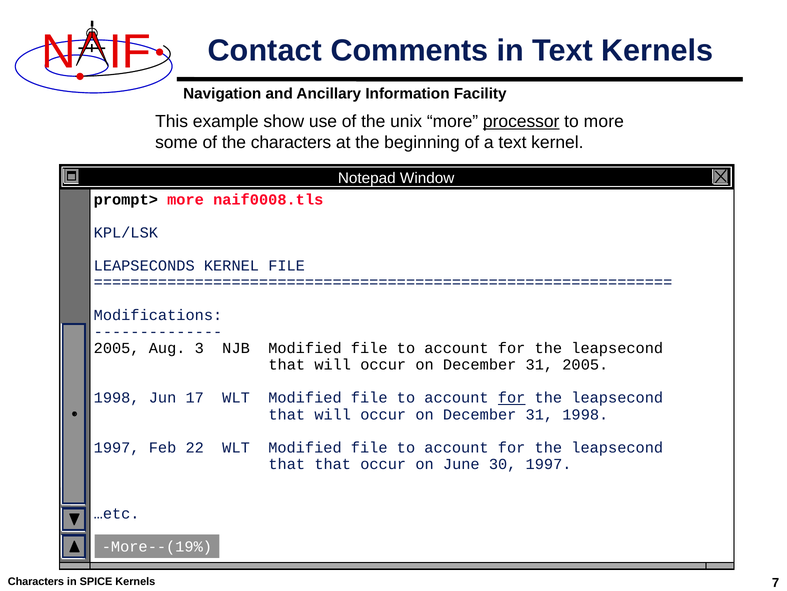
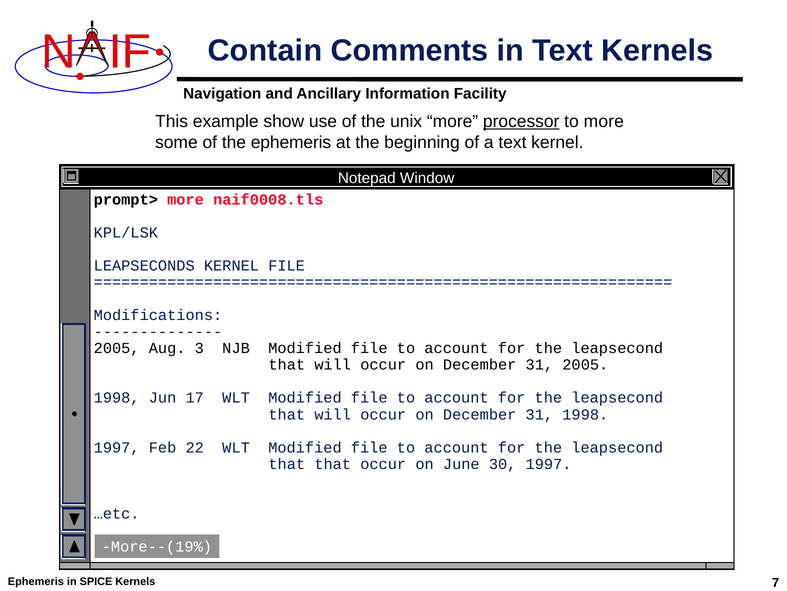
Contact: Contact -> Contain
the characters: characters -> ephemeris
for at (512, 398) underline: present -> none
Characters at (36, 581): Characters -> Ephemeris
